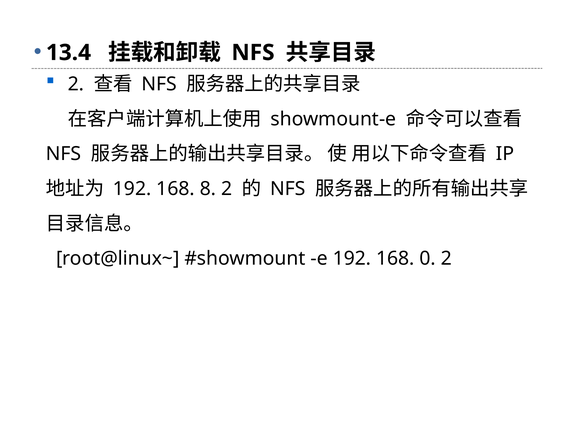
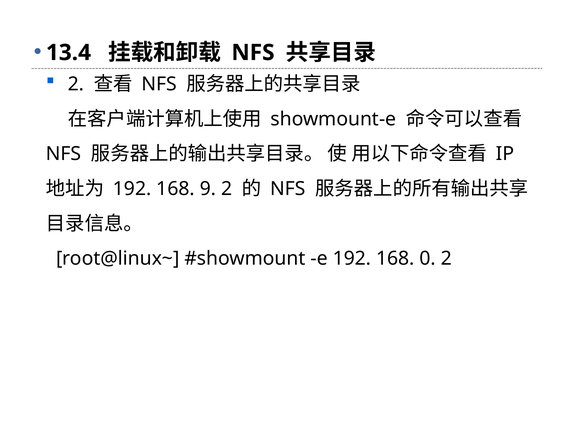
8: 8 -> 9
